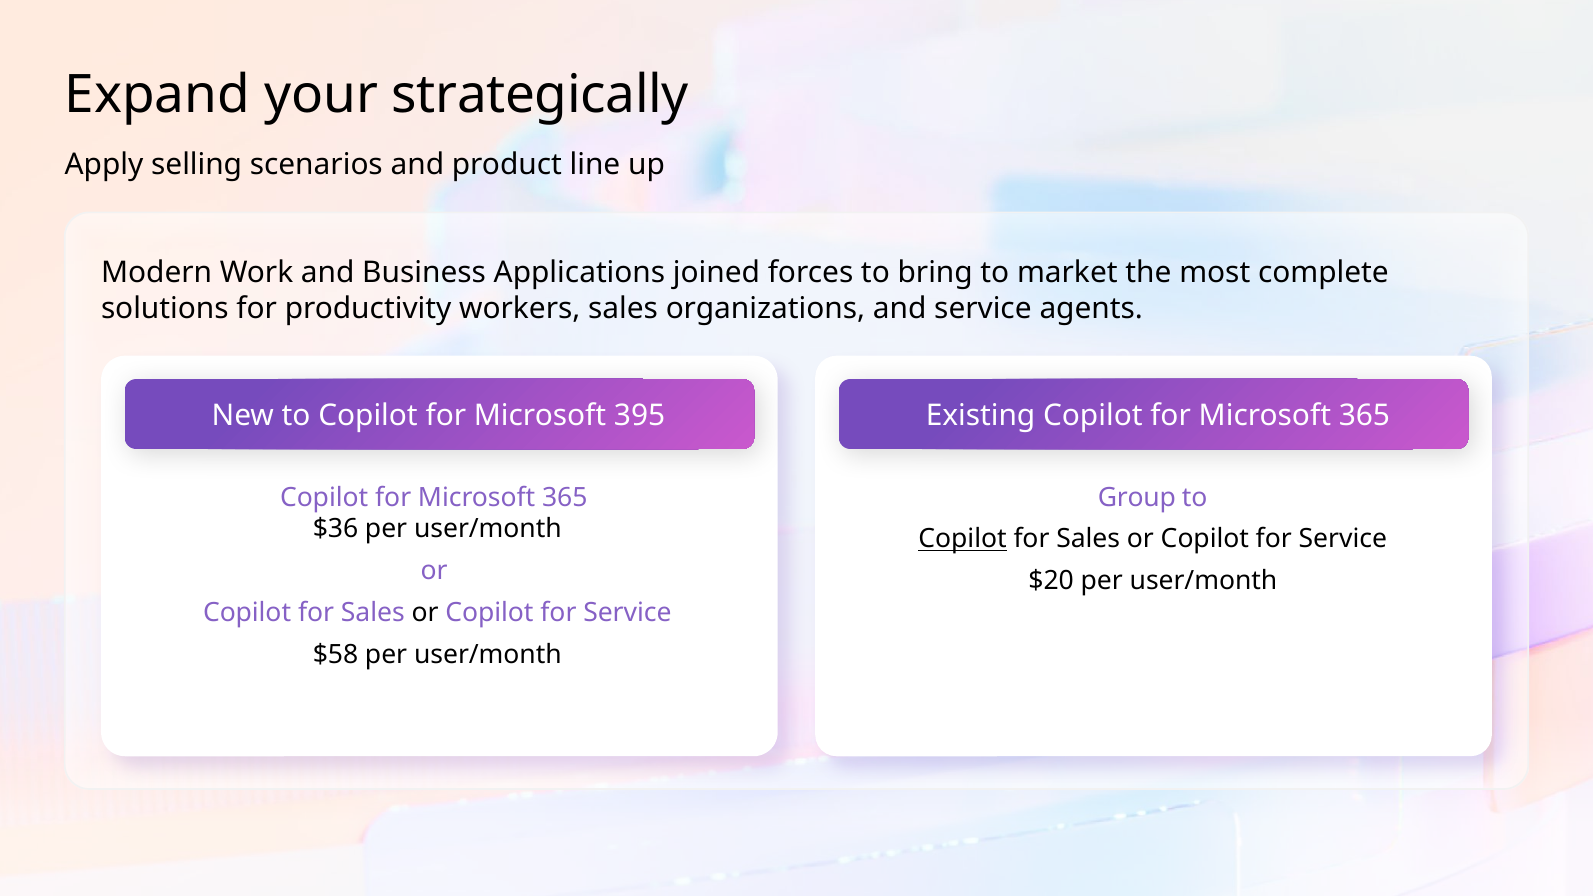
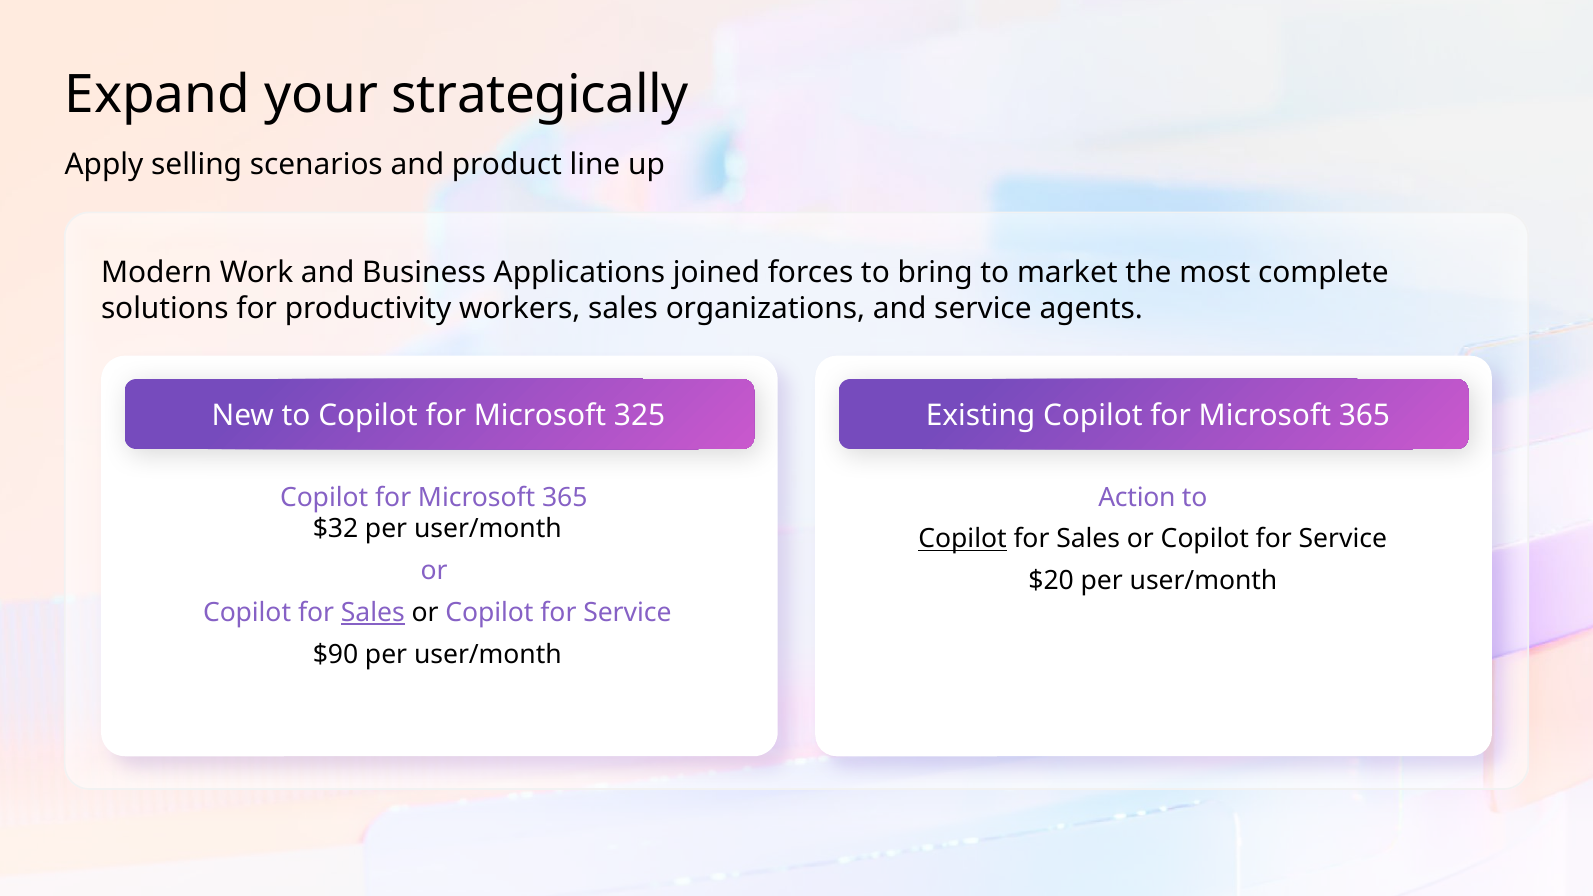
395: 395 -> 325
Group: Group -> Action
$36: $36 -> $32
Sales at (373, 613) underline: none -> present
$58: $58 -> $90
